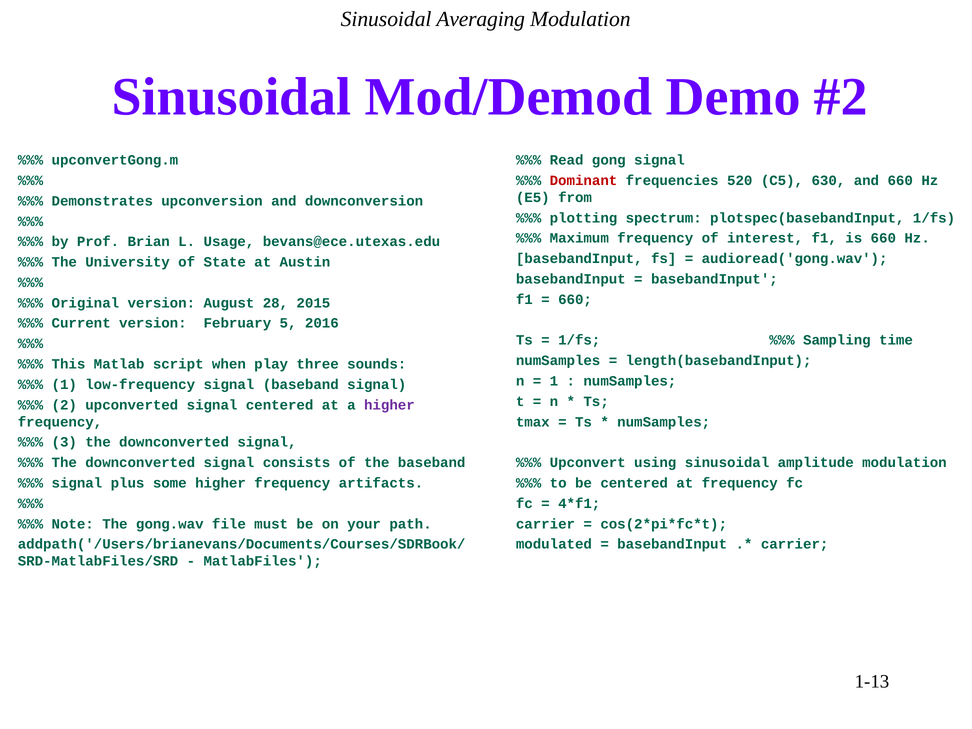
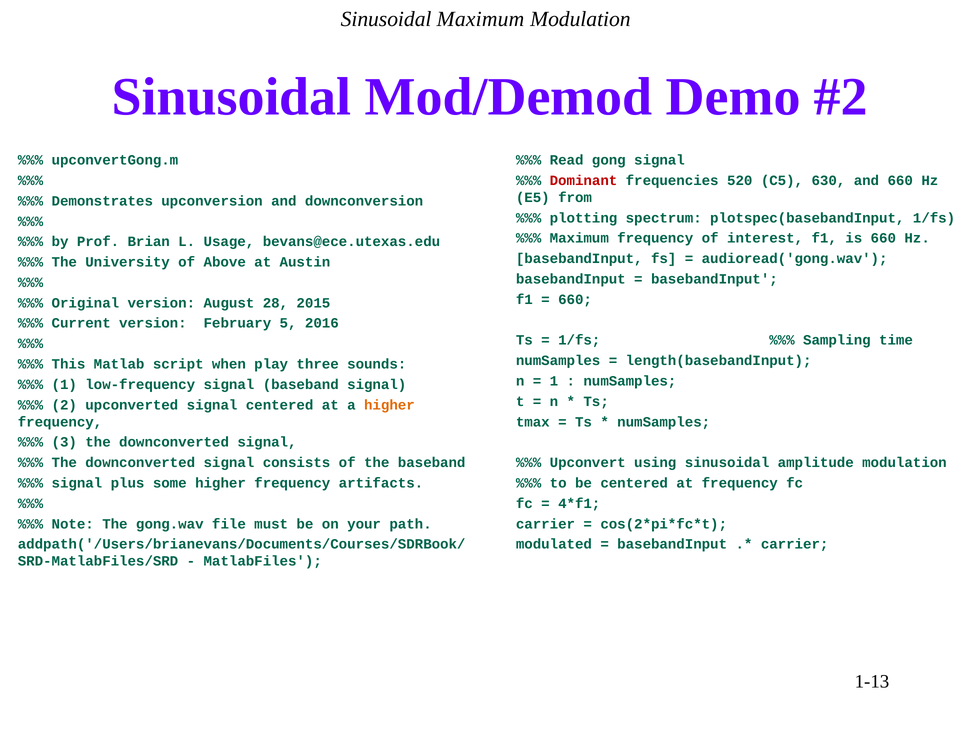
Sinusoidal Averaging: Averaging -> Maximum
State: State -> Above
higher at (389, 405) colour: purple -> orange
